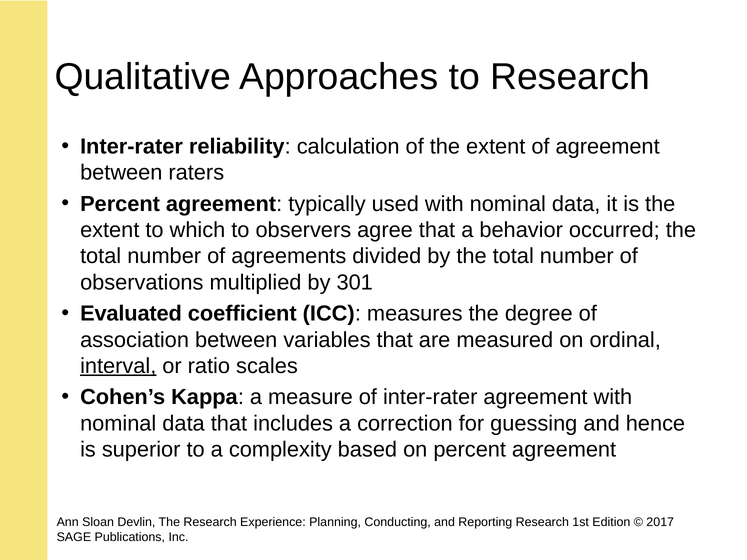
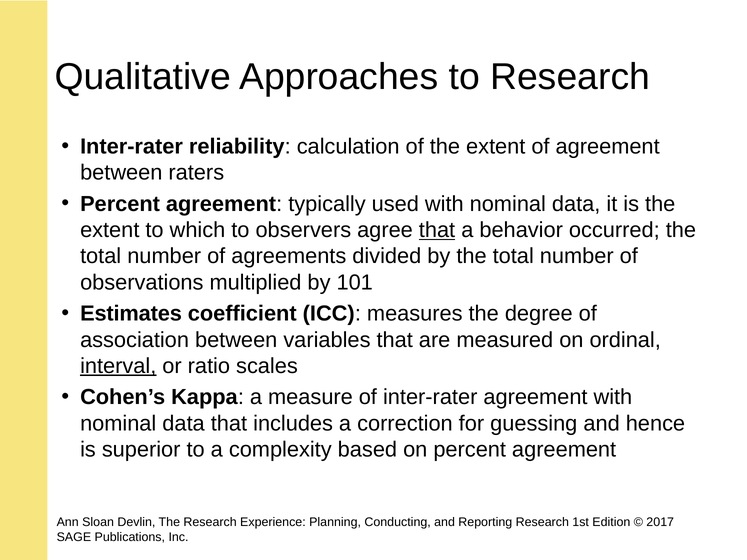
that at (437, 230) underline: none -> present
301: 301 -> 101
Evaluated: Evaluated -> Estimates
